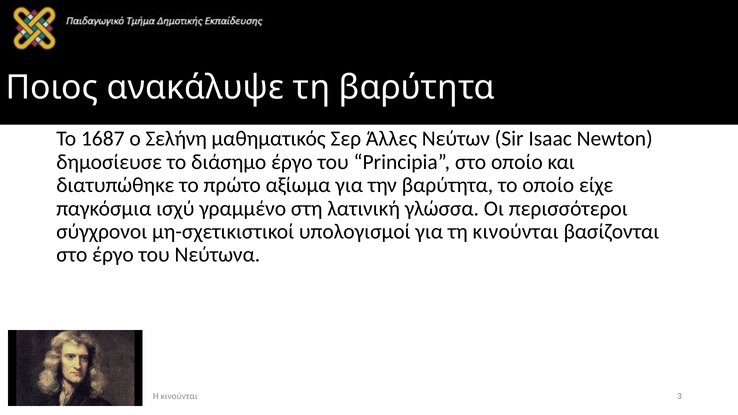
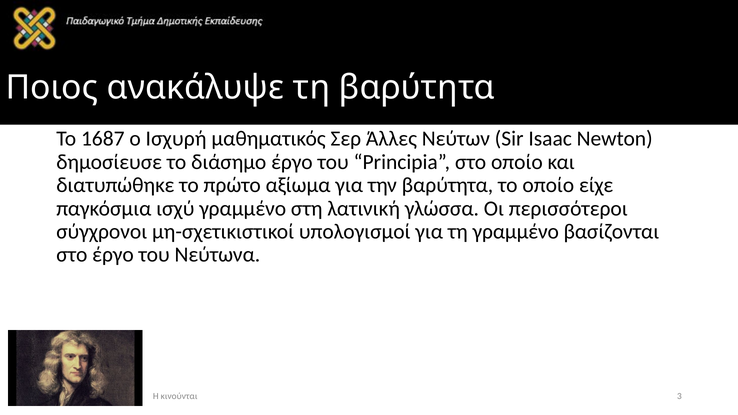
Σελήνη: Σελήνη -> Ισχυρή
τη κινούνται: κινούνται -> γραμμένο
